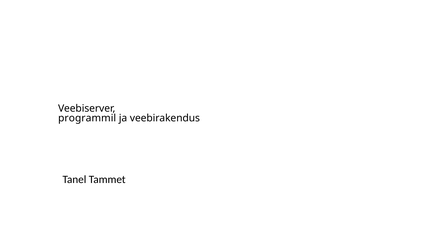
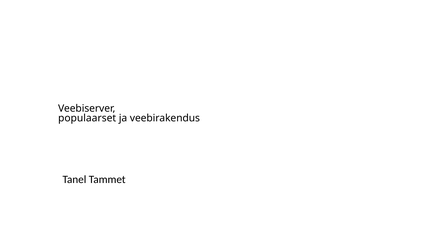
programmil: programmil -> populaarset
